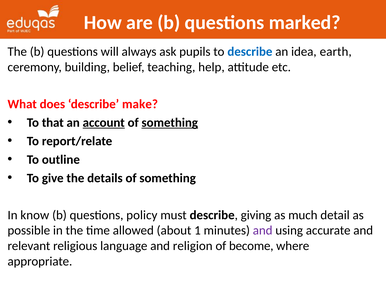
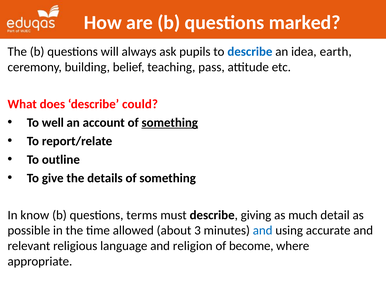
help: help -> pass
make: make -> could
that: that -> well
account underline: present -> none
policy: policy -> terms
1: 1 -> 3
and at (263, 230) colour: purple -> blue
